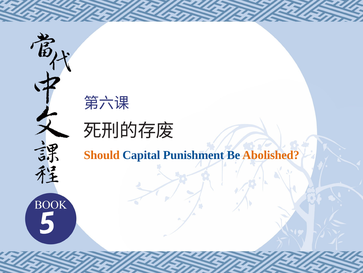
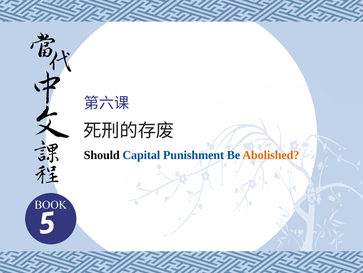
Should colour: orange -> black
